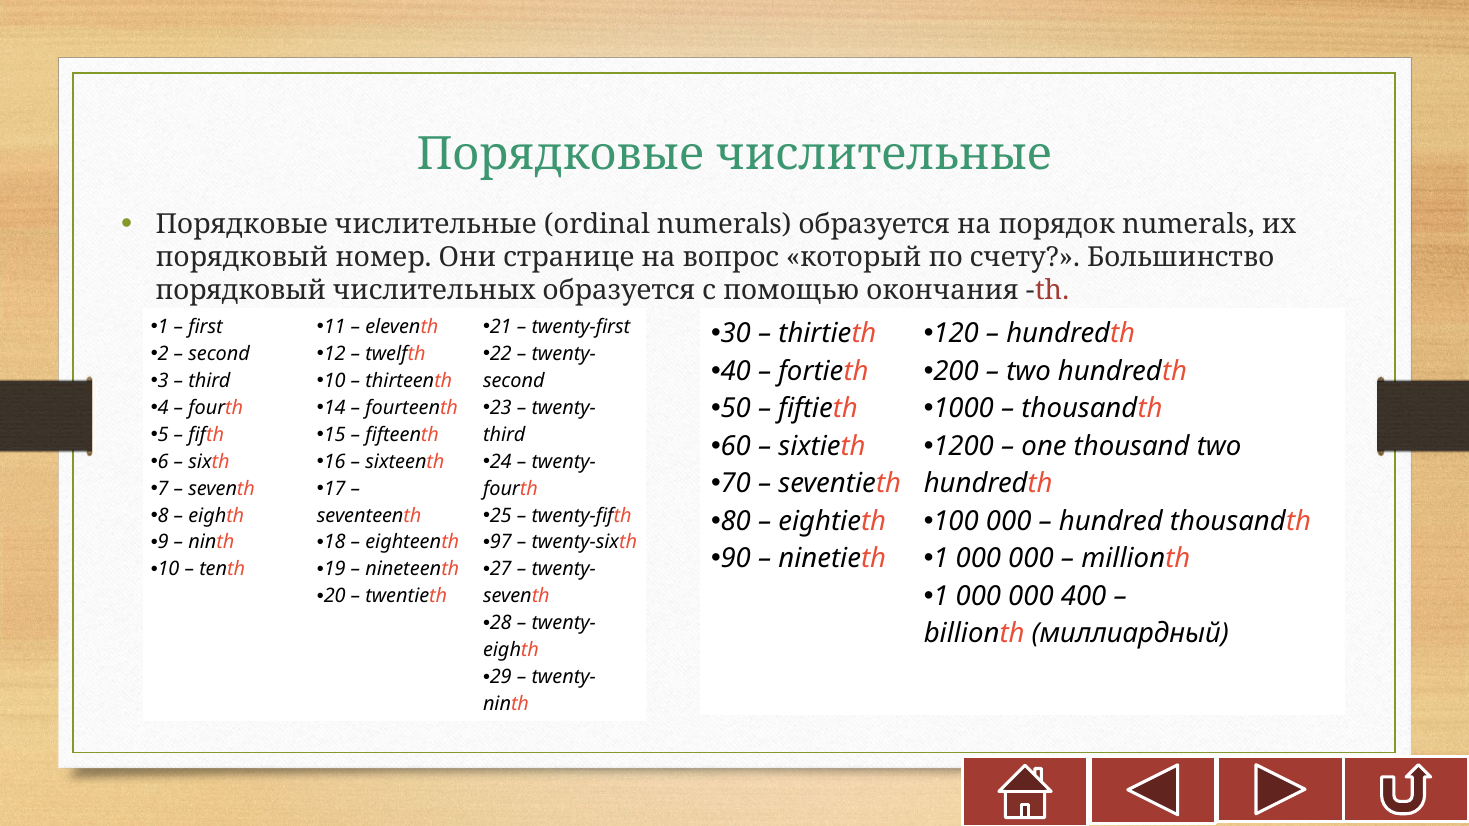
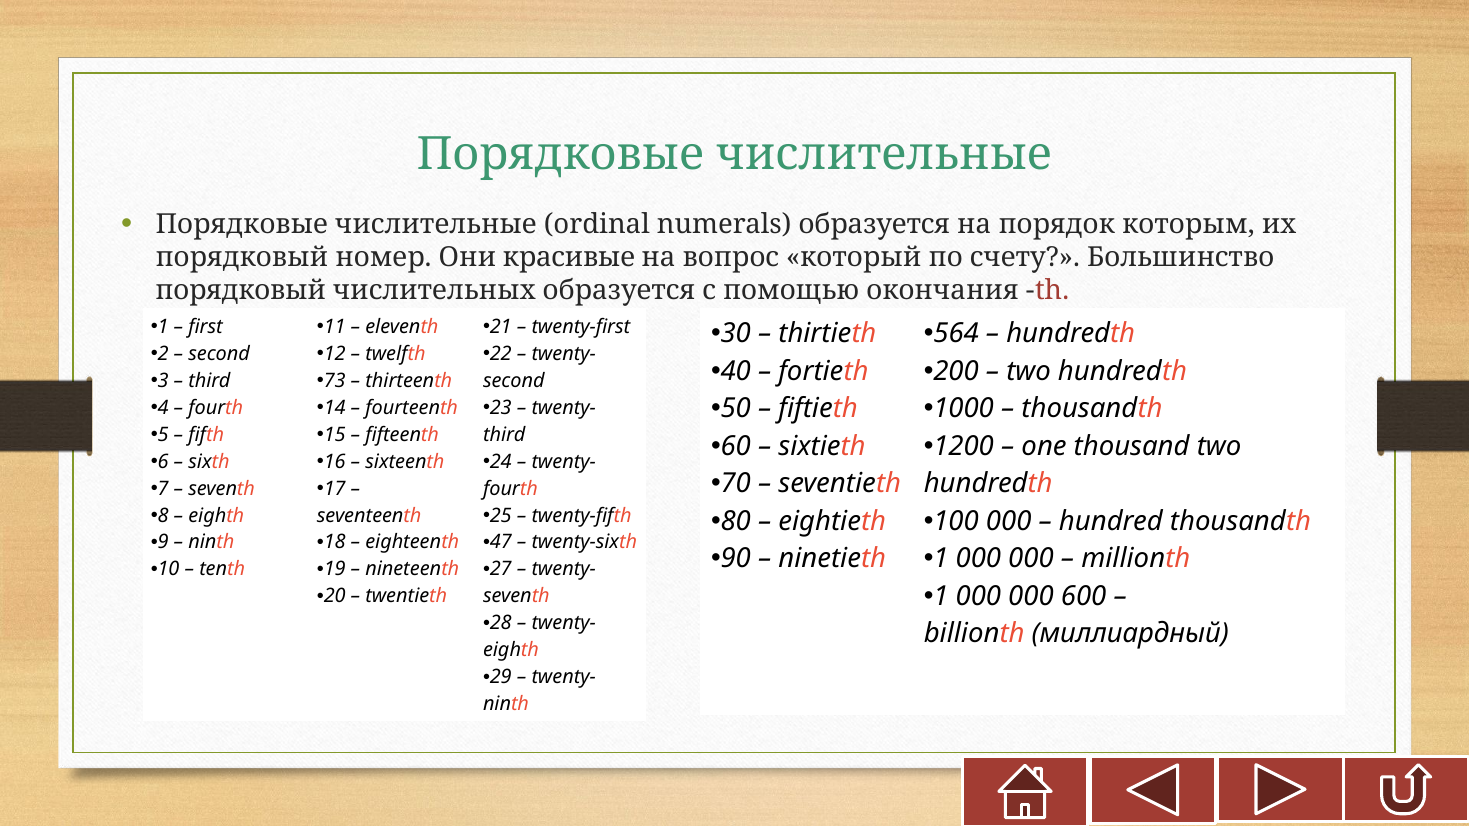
порядок numerals: numerals -> которым
странице: странице -> красивые
120: 120 -> 564
10 at (335, 381): 10 -> 73
97: 97 -> 47
400: 400 -> 600
